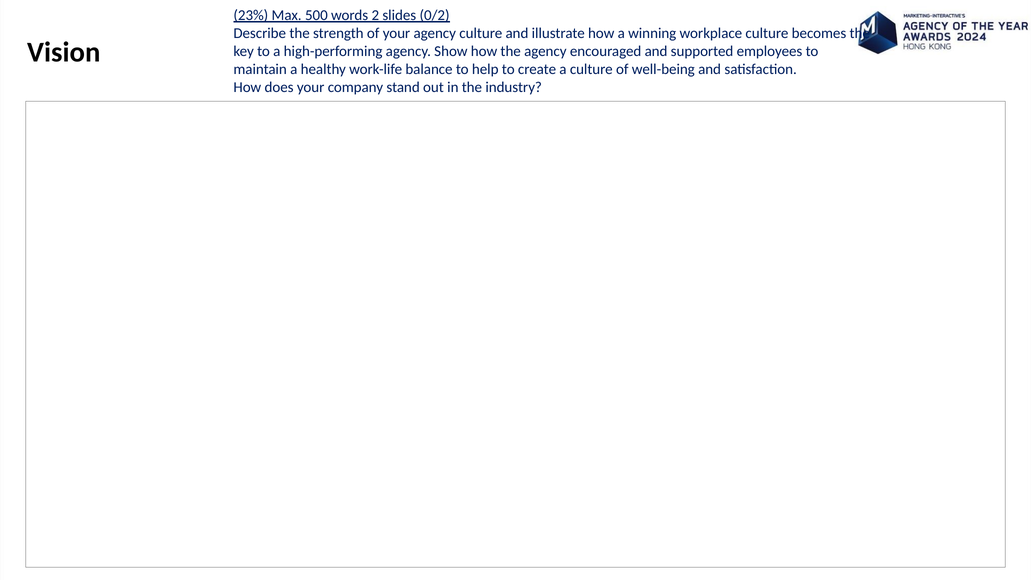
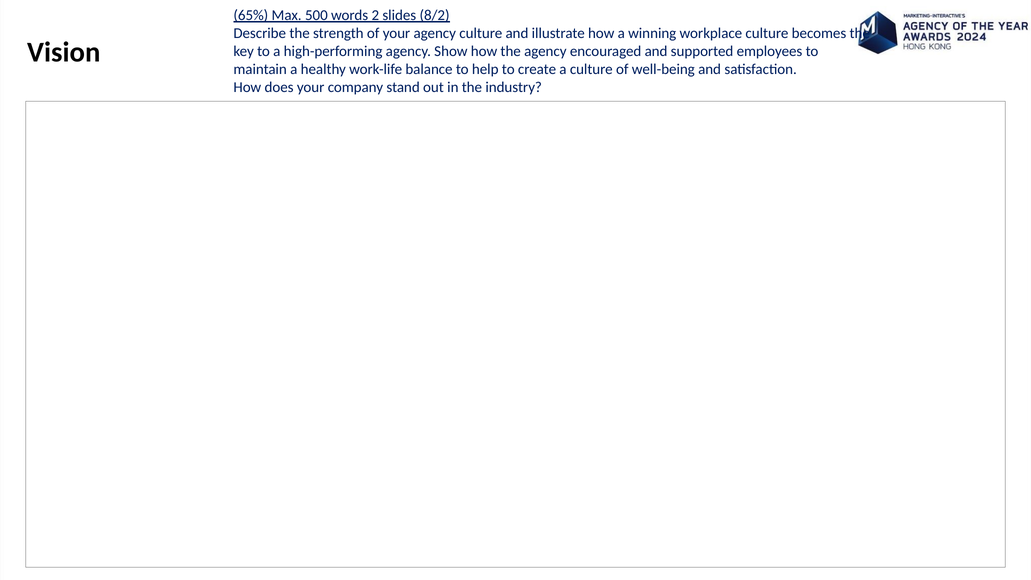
23%: 23% -> 65%
0/2: 0/2 -> 8/2
